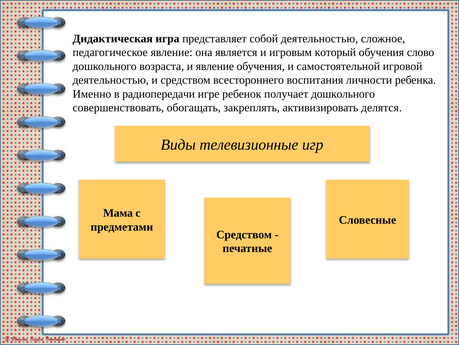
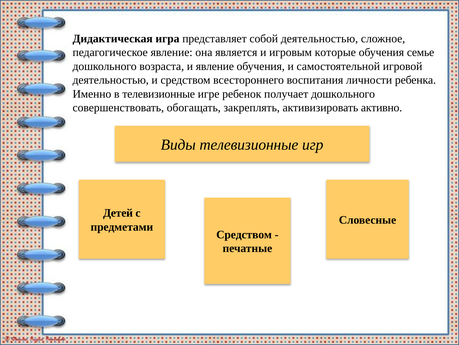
который: который -> которые
слово: слово -> семье
в радиопередачи: радиопередачи -> телевизионные
делятся: делятся -> активно
Мама: Мама -> Детей
